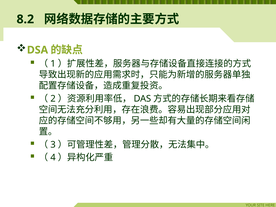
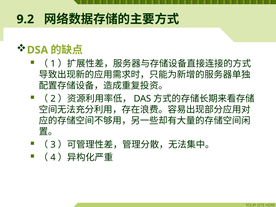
8.2: 8.2 -> 9.2
